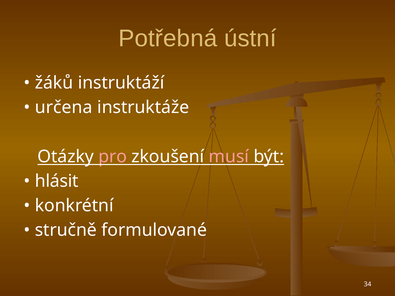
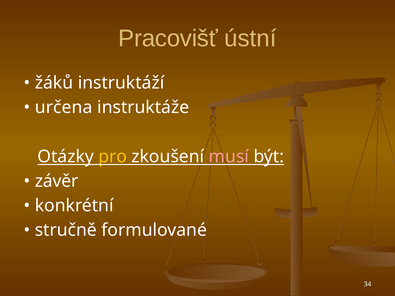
Potřebná: Potřebná -> Pracovišť
pro colour: pink -> yellow
hlásit: hlásit -> závěr
